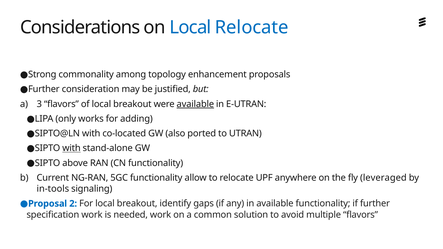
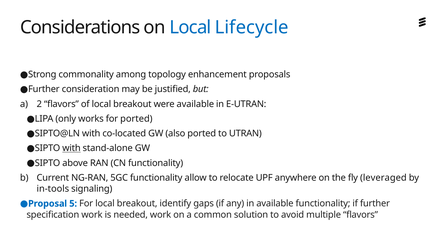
Local Relocate: Relocate -> Lifecycle
3: 3 -> 2
available at (195, 104) underline: present -> none
for adding: adding -> ported
2: 2 -> 5
